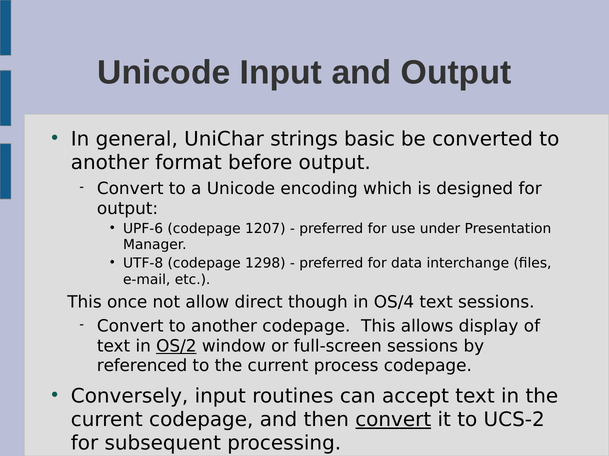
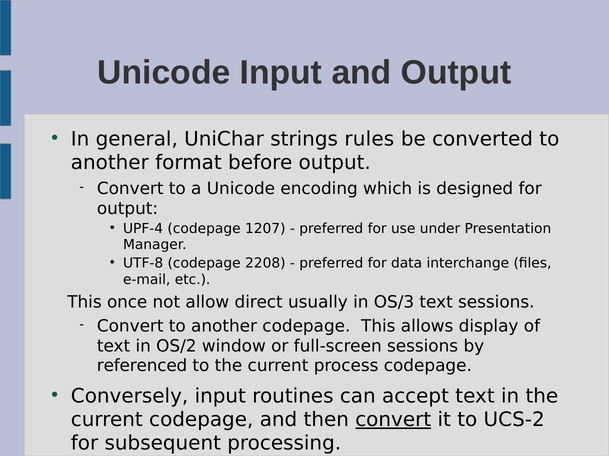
basic: basic -> rules
UPF-6: UPF-6 -> UPF-4
1298: 1298 -> 2208
though: though -> usually
OS/4: OS/4 -> OS/3
OS/2 underline: present -> none
